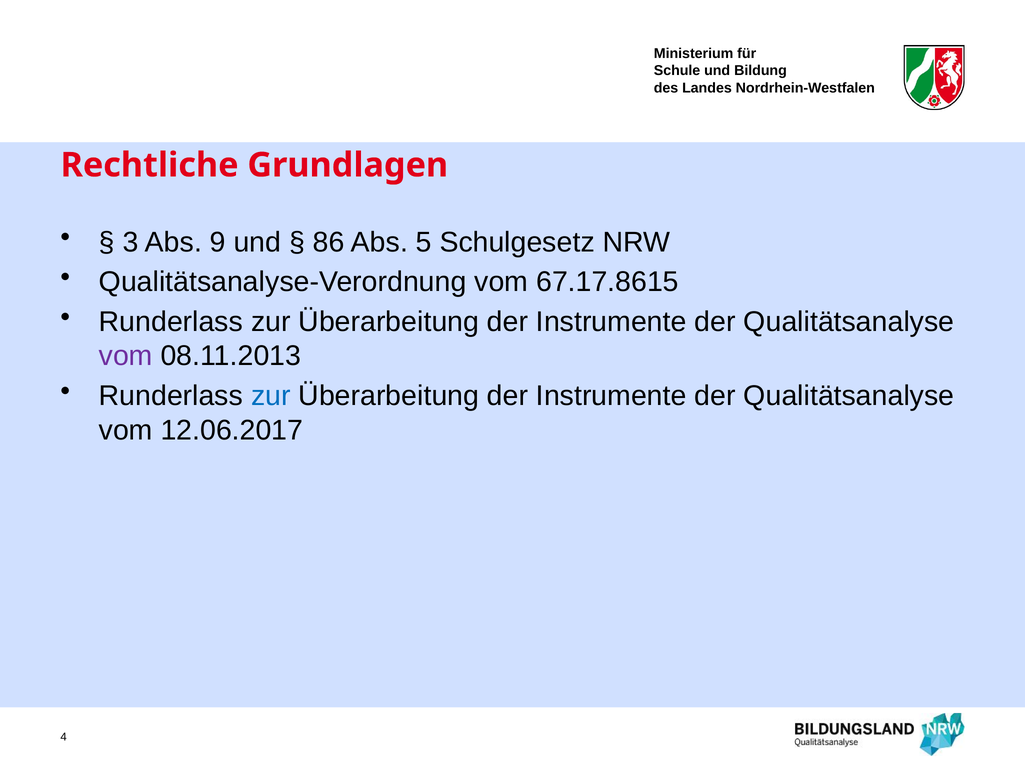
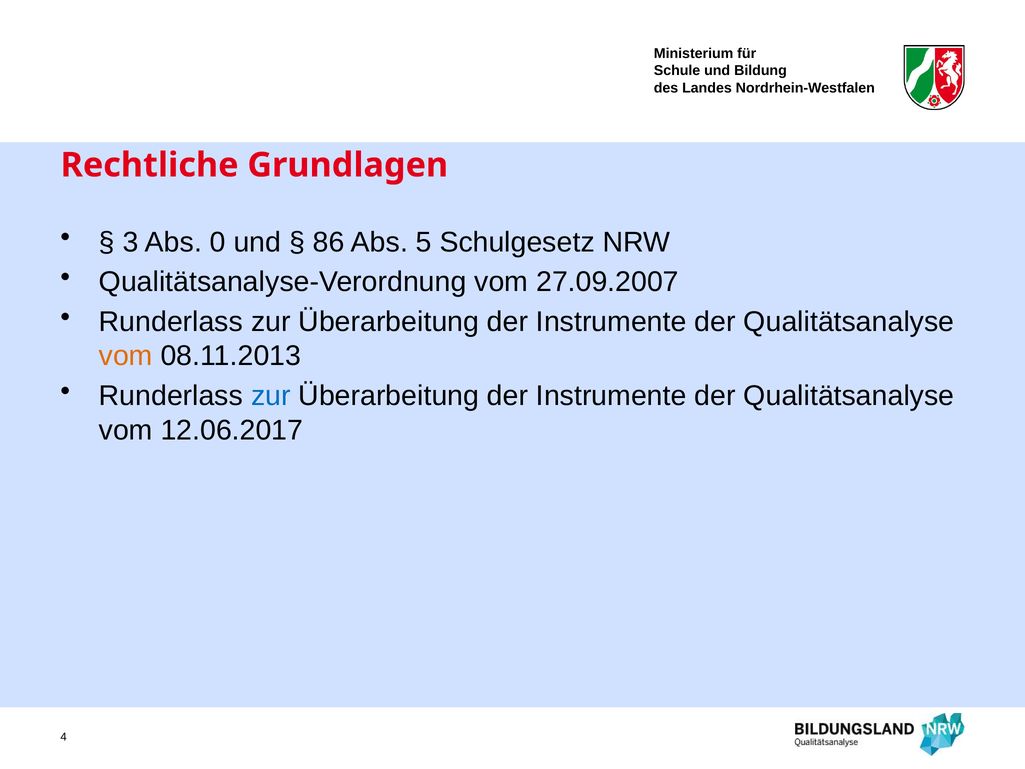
9: 9 -> 0
67.17.8615: 67.17.8615 -> 27.09.2007
vom at (126, 356) colour: purple -> orange
